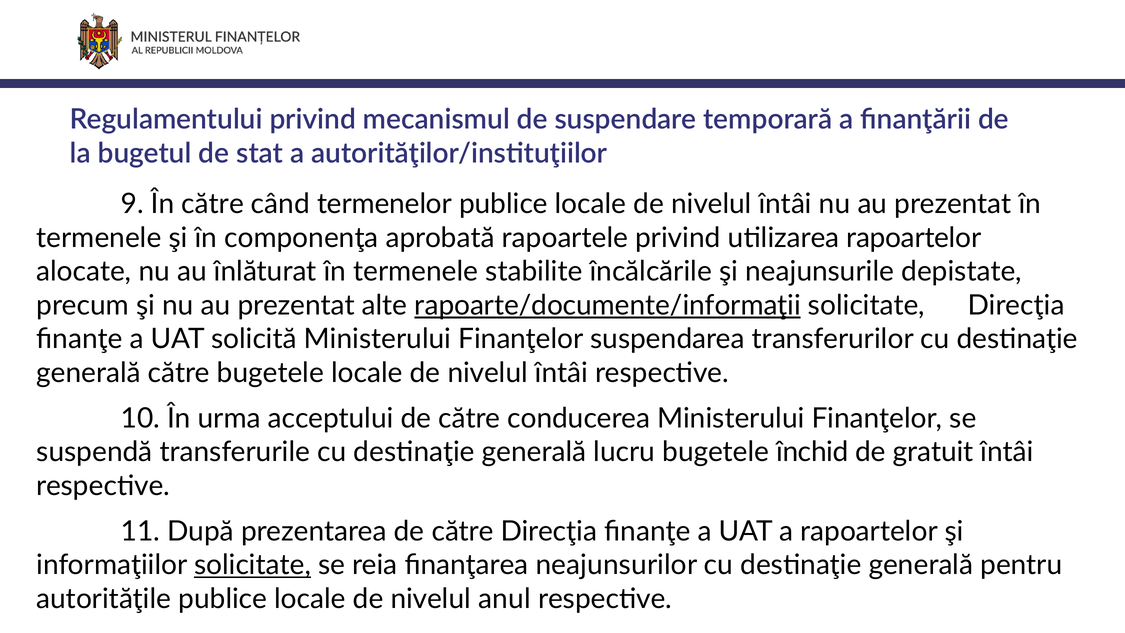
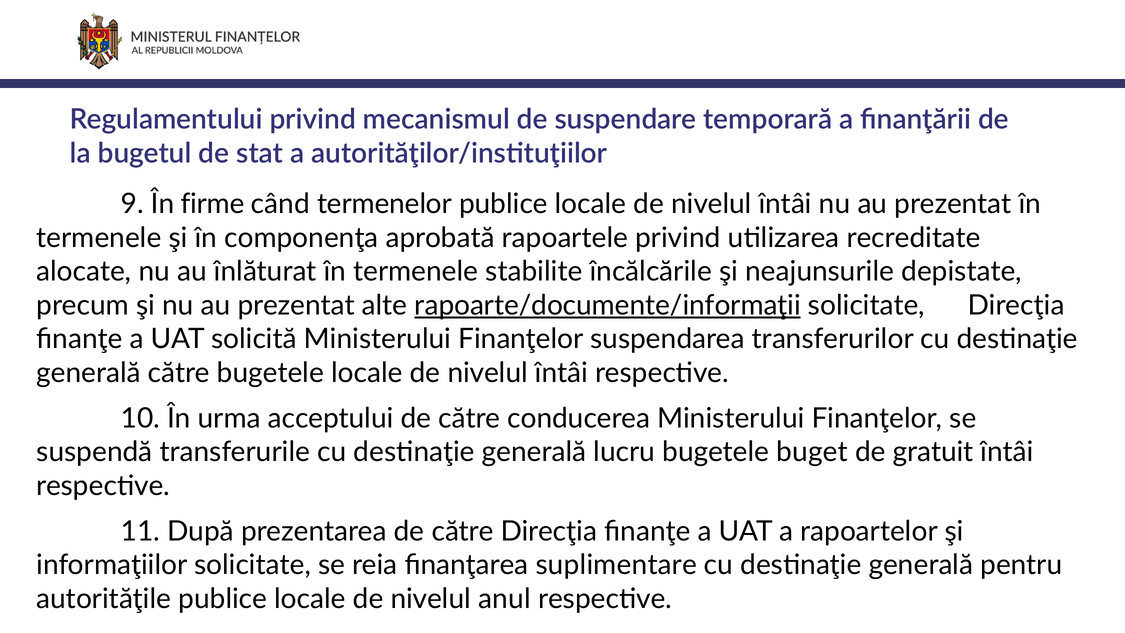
În către: către -> firme
utilizarea rapoartelor: rapoartelor -> recreditate
închid: închid -> buget
solicitate at (253, 565) underline: present -> none
neajunsurilor: neajunsurilor -> suplimentare
